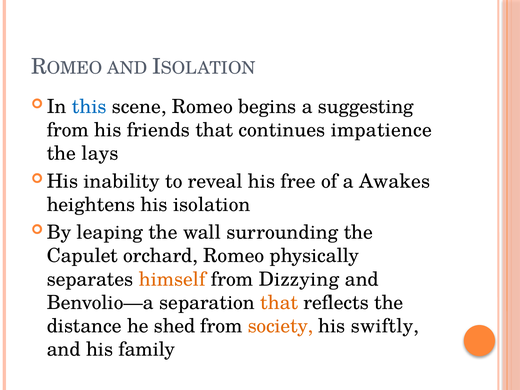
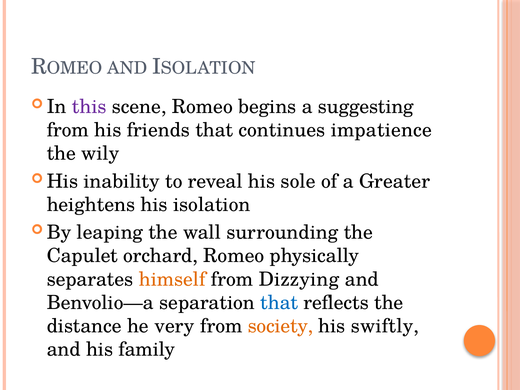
this colour: blue -> purple
lays: lays -> wily
free: free -> sole
Awakes: Awakes -> Greater
that at (279, 303) colour: orange -> blue
shed: shed -> very
